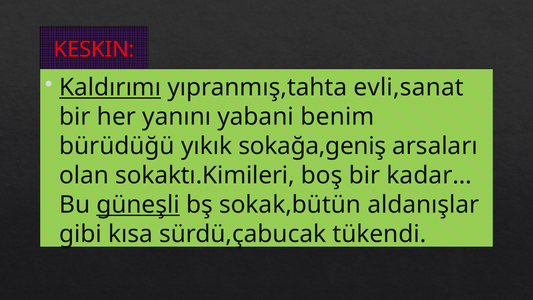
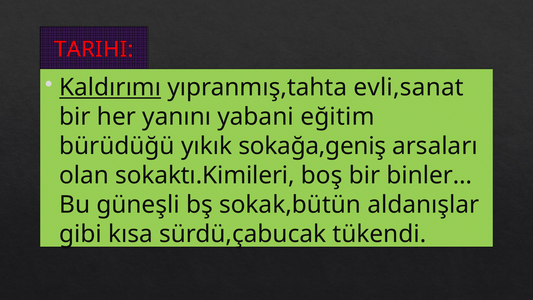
KESKIN: KESKIN -> TARIHI
benim: benim -> eğitim
kadar…: kadar… -> binler…
güneşli underline: present -> none
